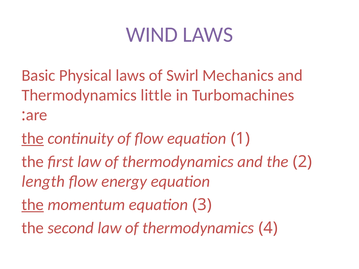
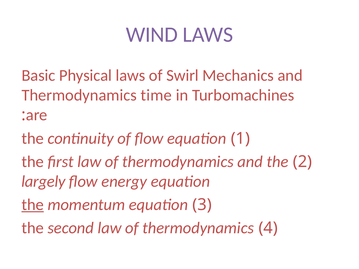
little: little -> time
the at (33, 138) underline: present -> none
length: length -> largely
